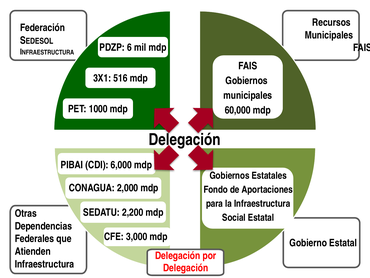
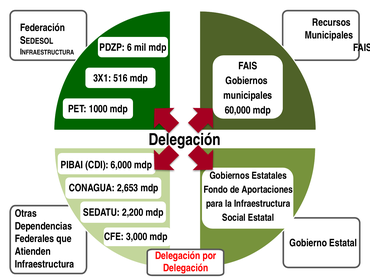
2,000: 2,000 -> 2,653
